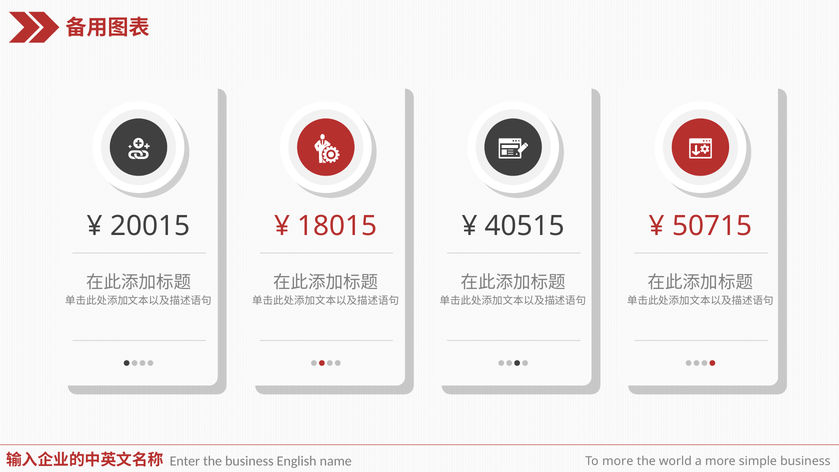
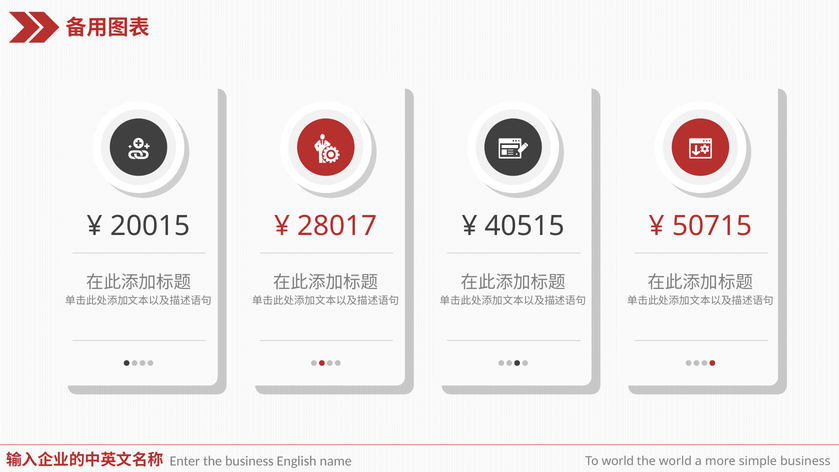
18015: 18015 -> 28017
To more: more -> world
